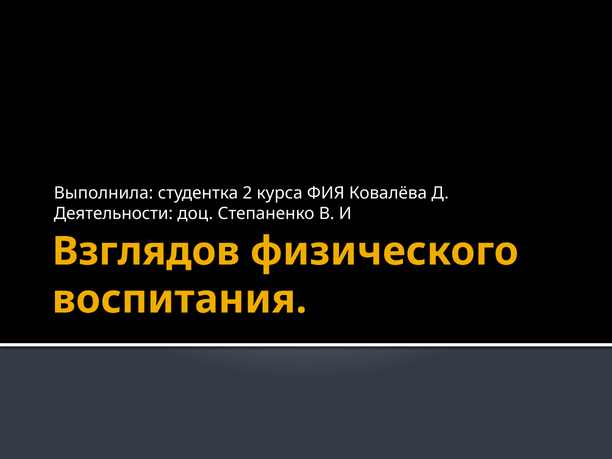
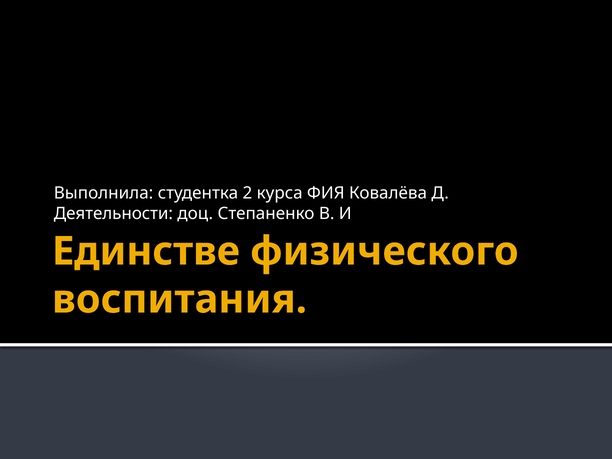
Взглядов: Взглядов -> Единстве
